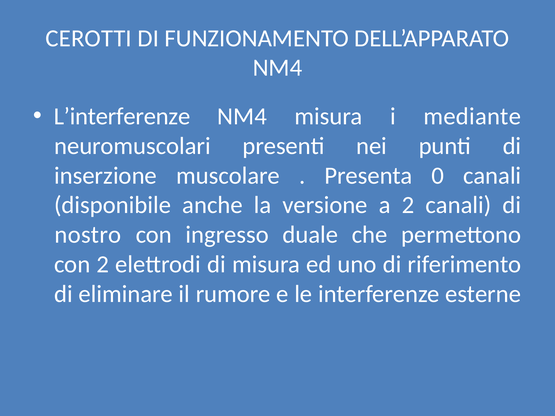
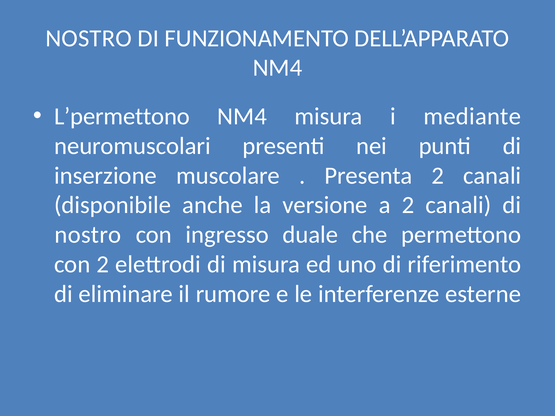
CEROTTI at (89, 38): CEROTTI -> NOSTRO
L’interferenze: L’interferenze -> L’permettono
Presenta 0: 0 -> 2
